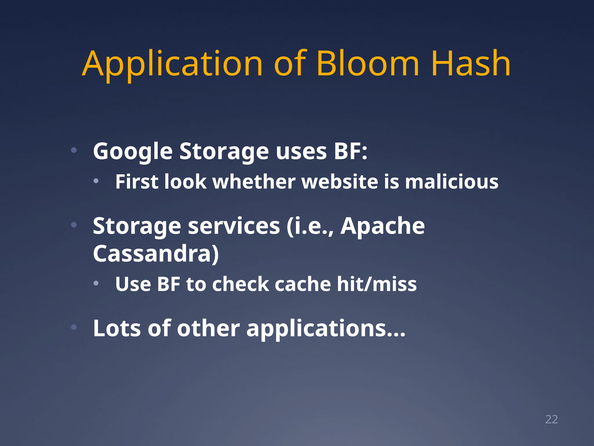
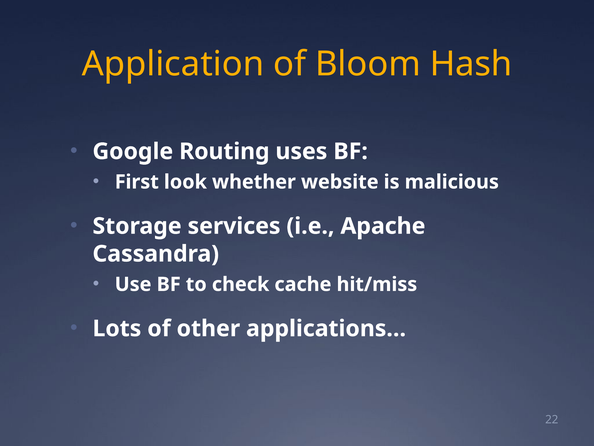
Google Storage: Storage -> Routing
